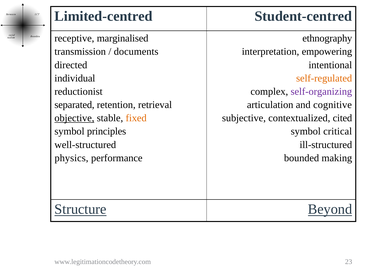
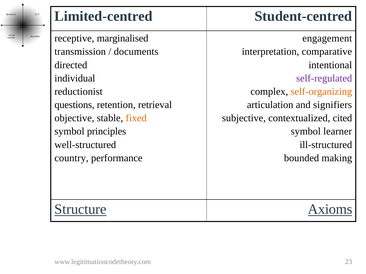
ethnography: ethnography -> engagement
empowering: empowering -> comparative
self-regulated colour: orange -> purple
self-organizing colour: purple -> orange
separated: separated -> questions
cognitive: cognitive -> signifiers
objective underline: present -> none
critical: critical -> learner
physics: physics -> country
Beyond: Beyond -> Axioms
